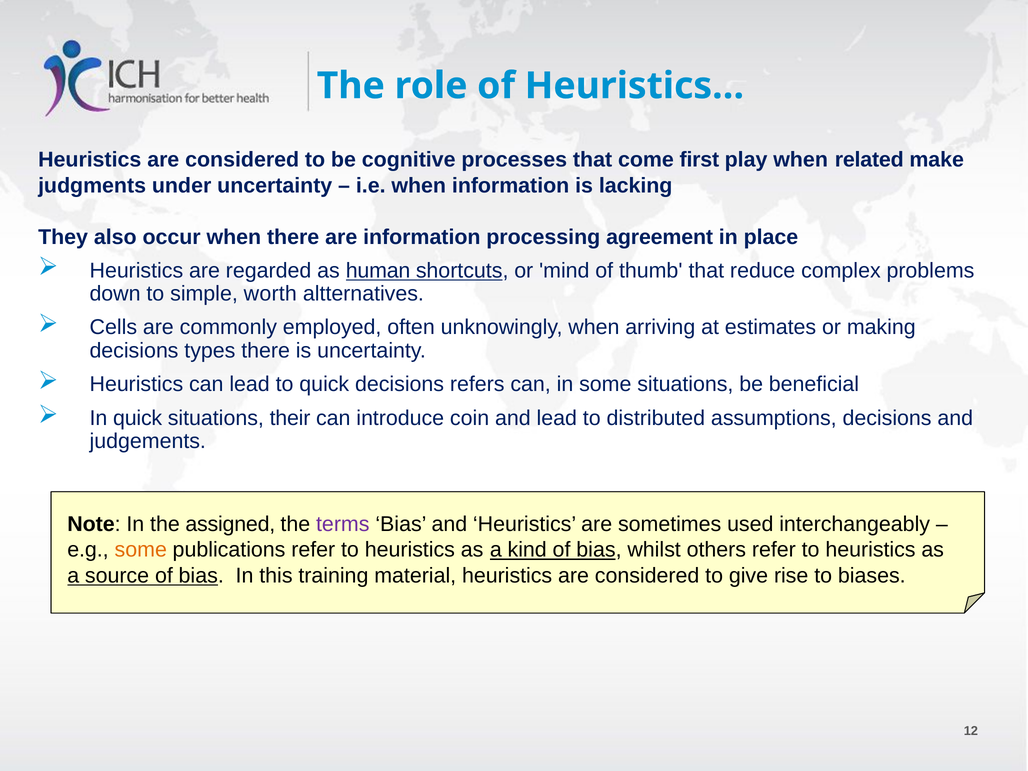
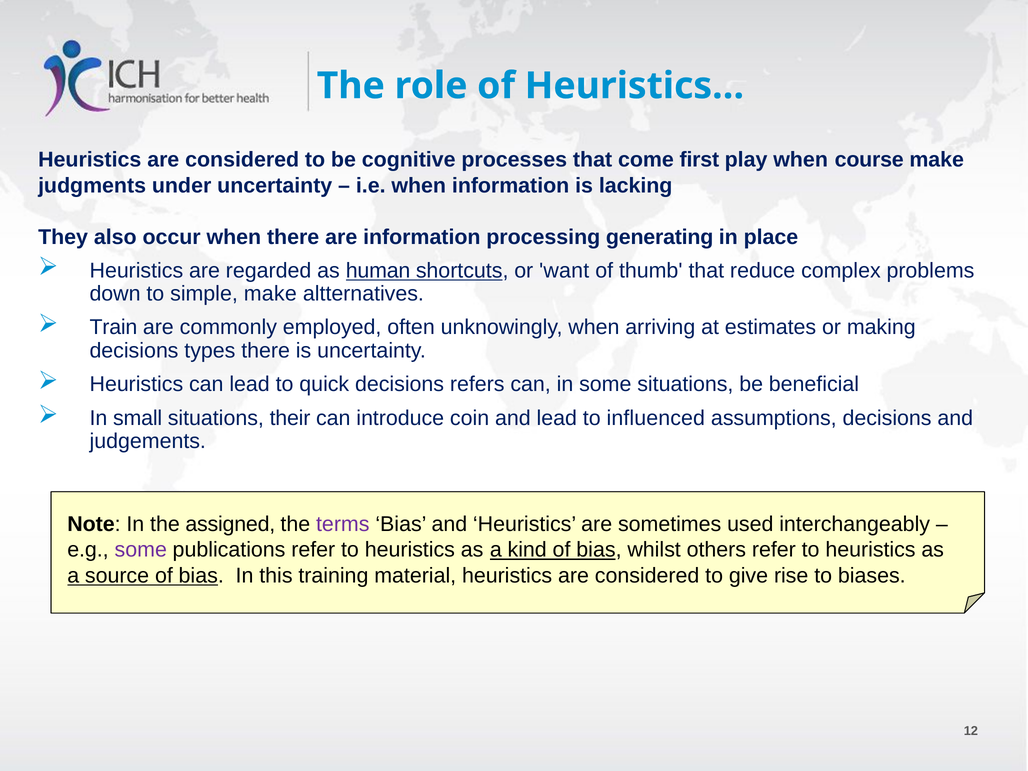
related: related -> course
agreement: agreement -> generating
mind: mind -> want
simple worth: worth -> make
Cells: Cells -> Train
In quick: quick -> small
distributed: distributed -> influenced
some at (141, 550) colour: orange -> purple
